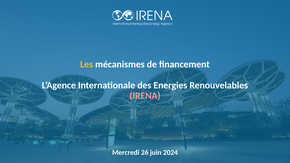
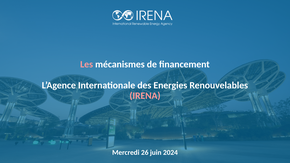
Les colour: yellow -> pink
